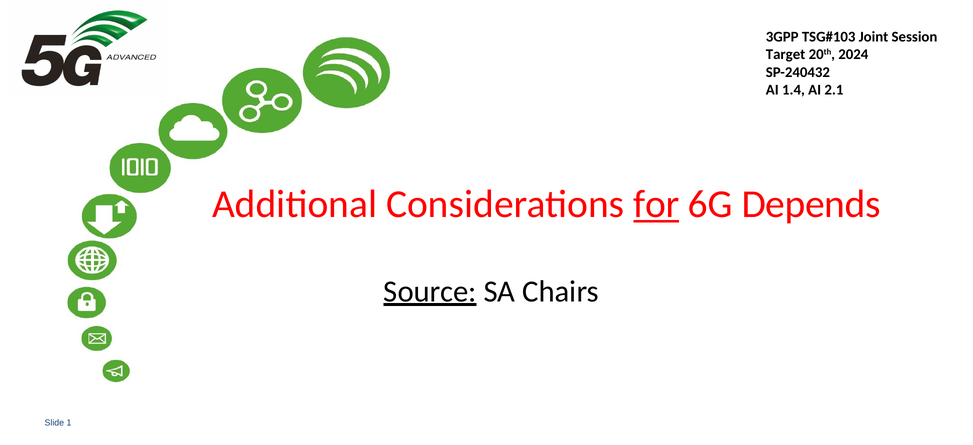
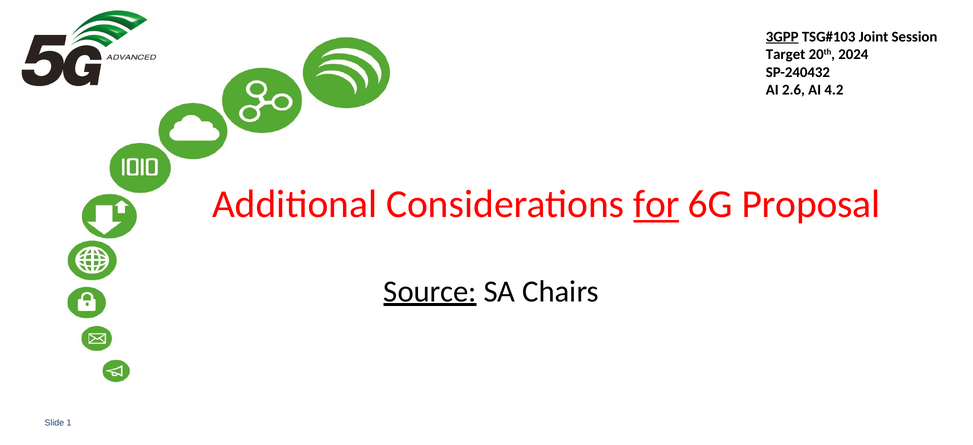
3GPP at (782, 37) underline: none -> present
1.4: 1.4 -> 2.6
2.1: 2.1 -> 4.2
Depends: Depends -> Proposal
